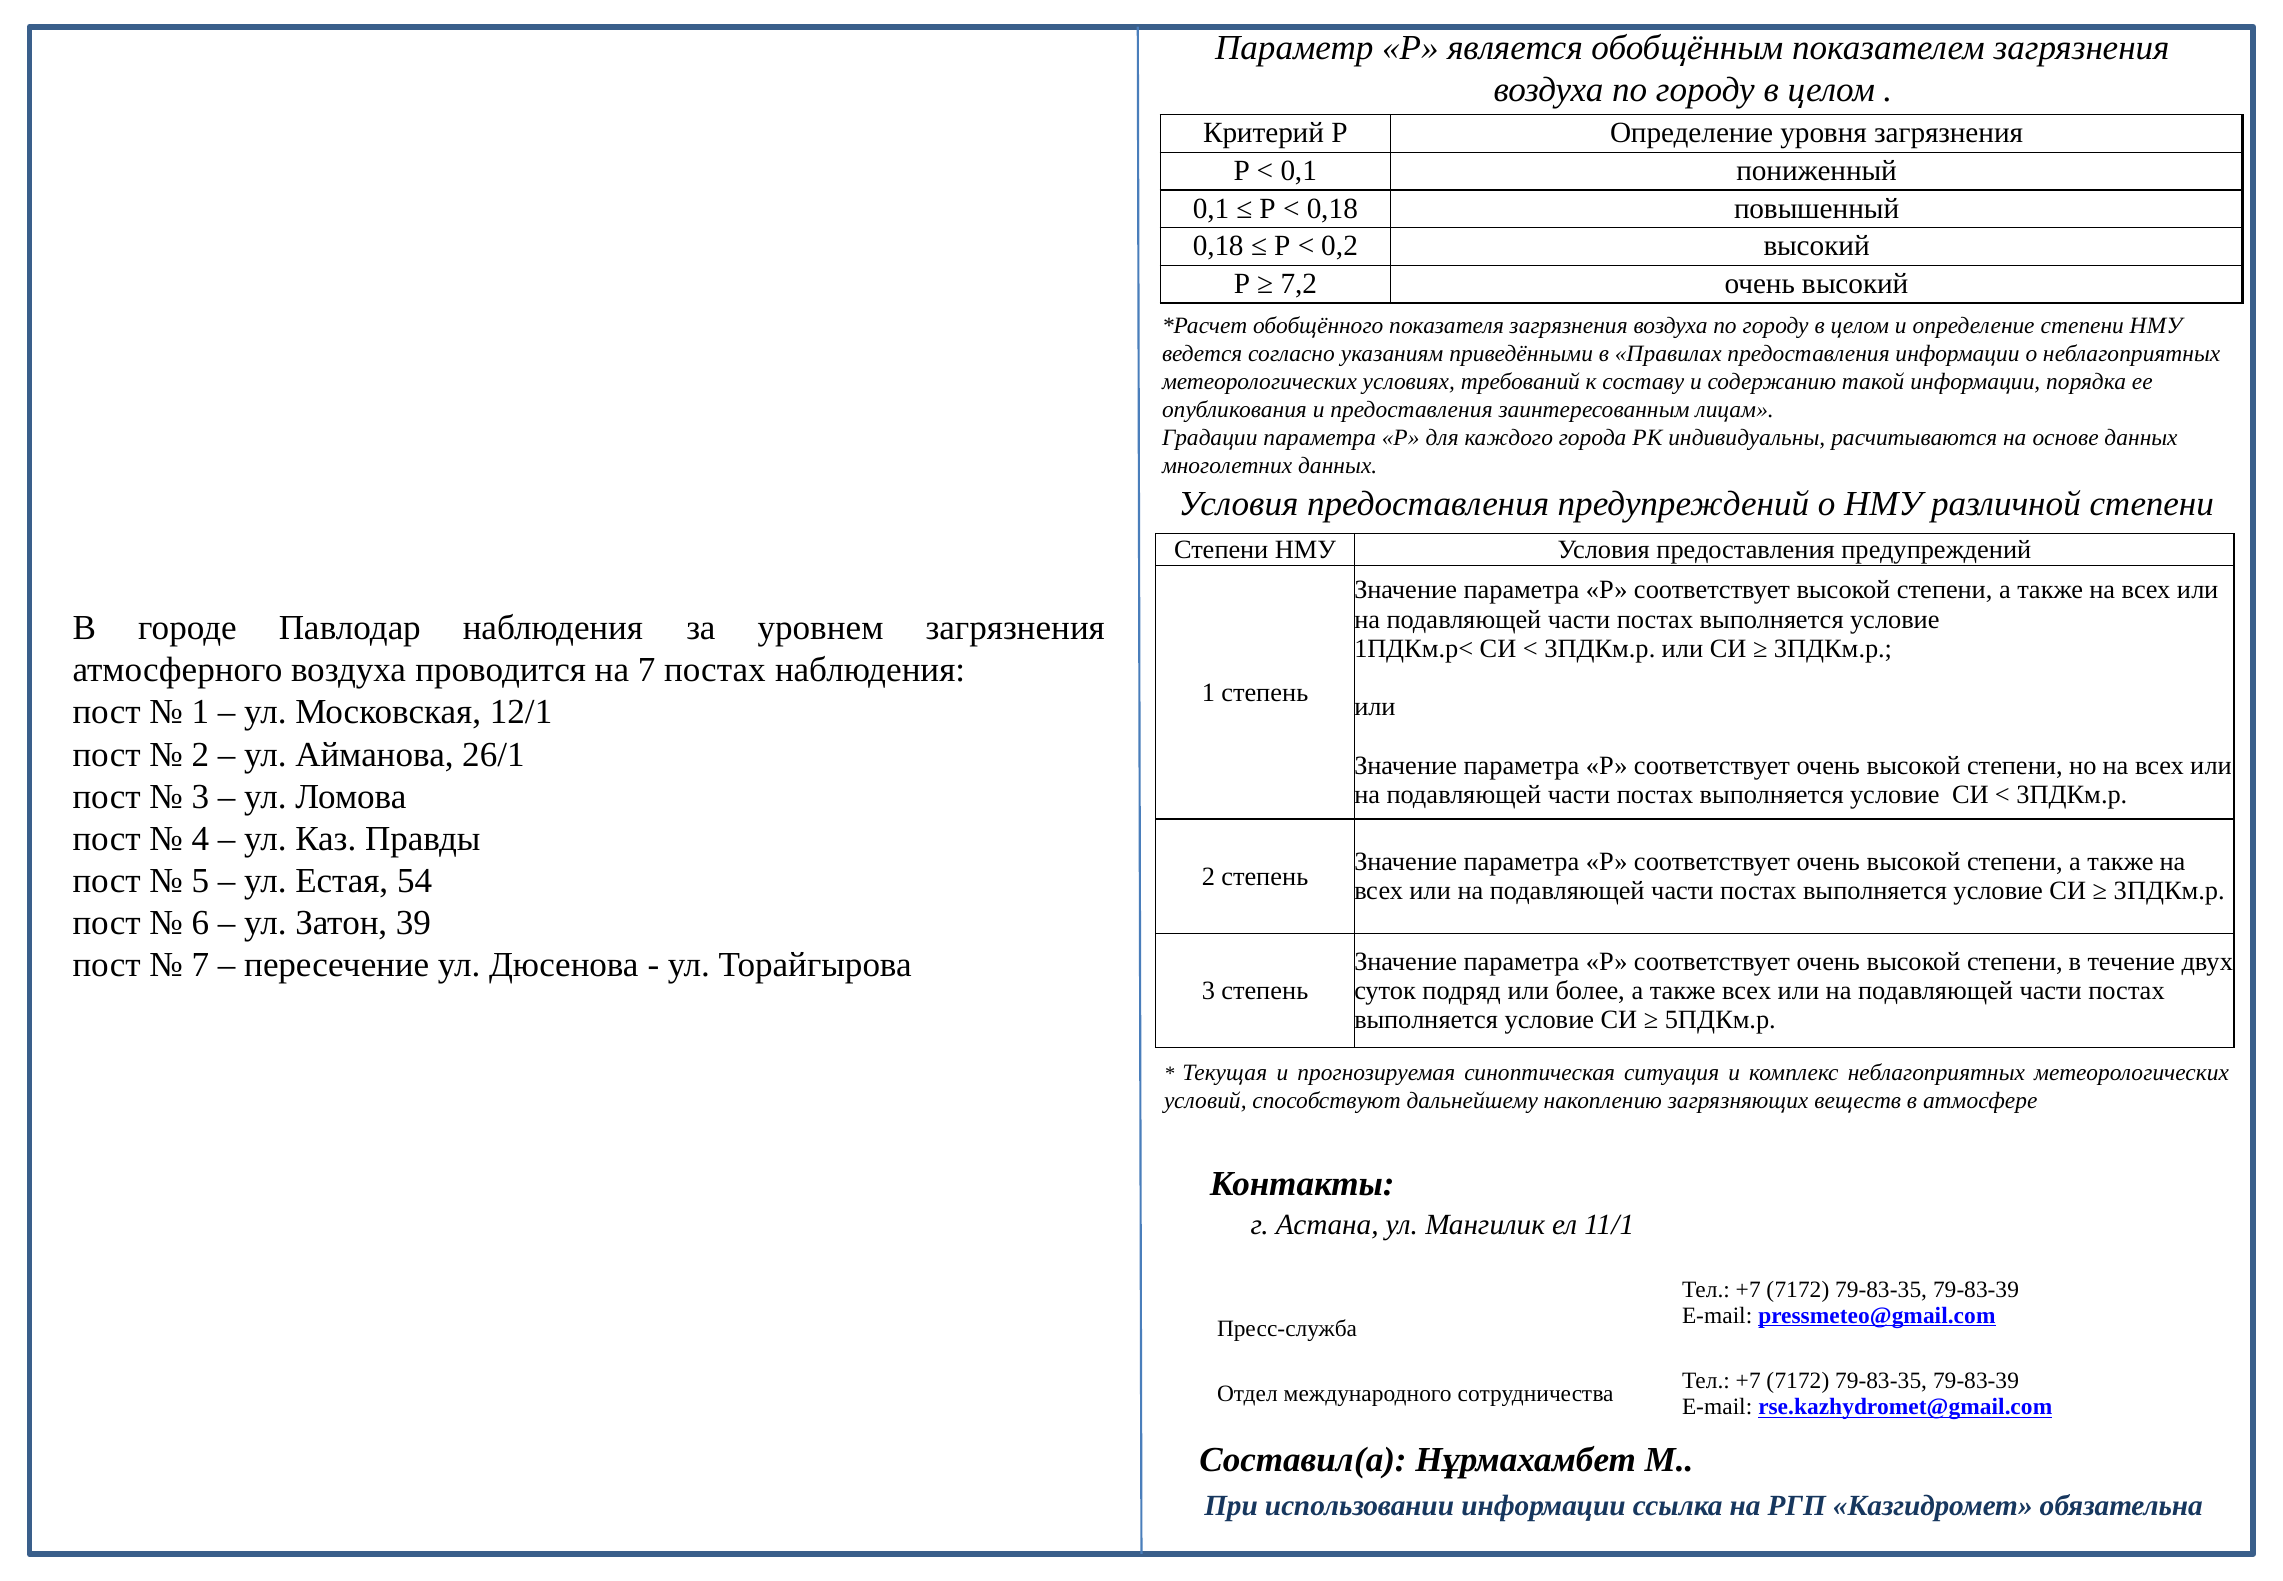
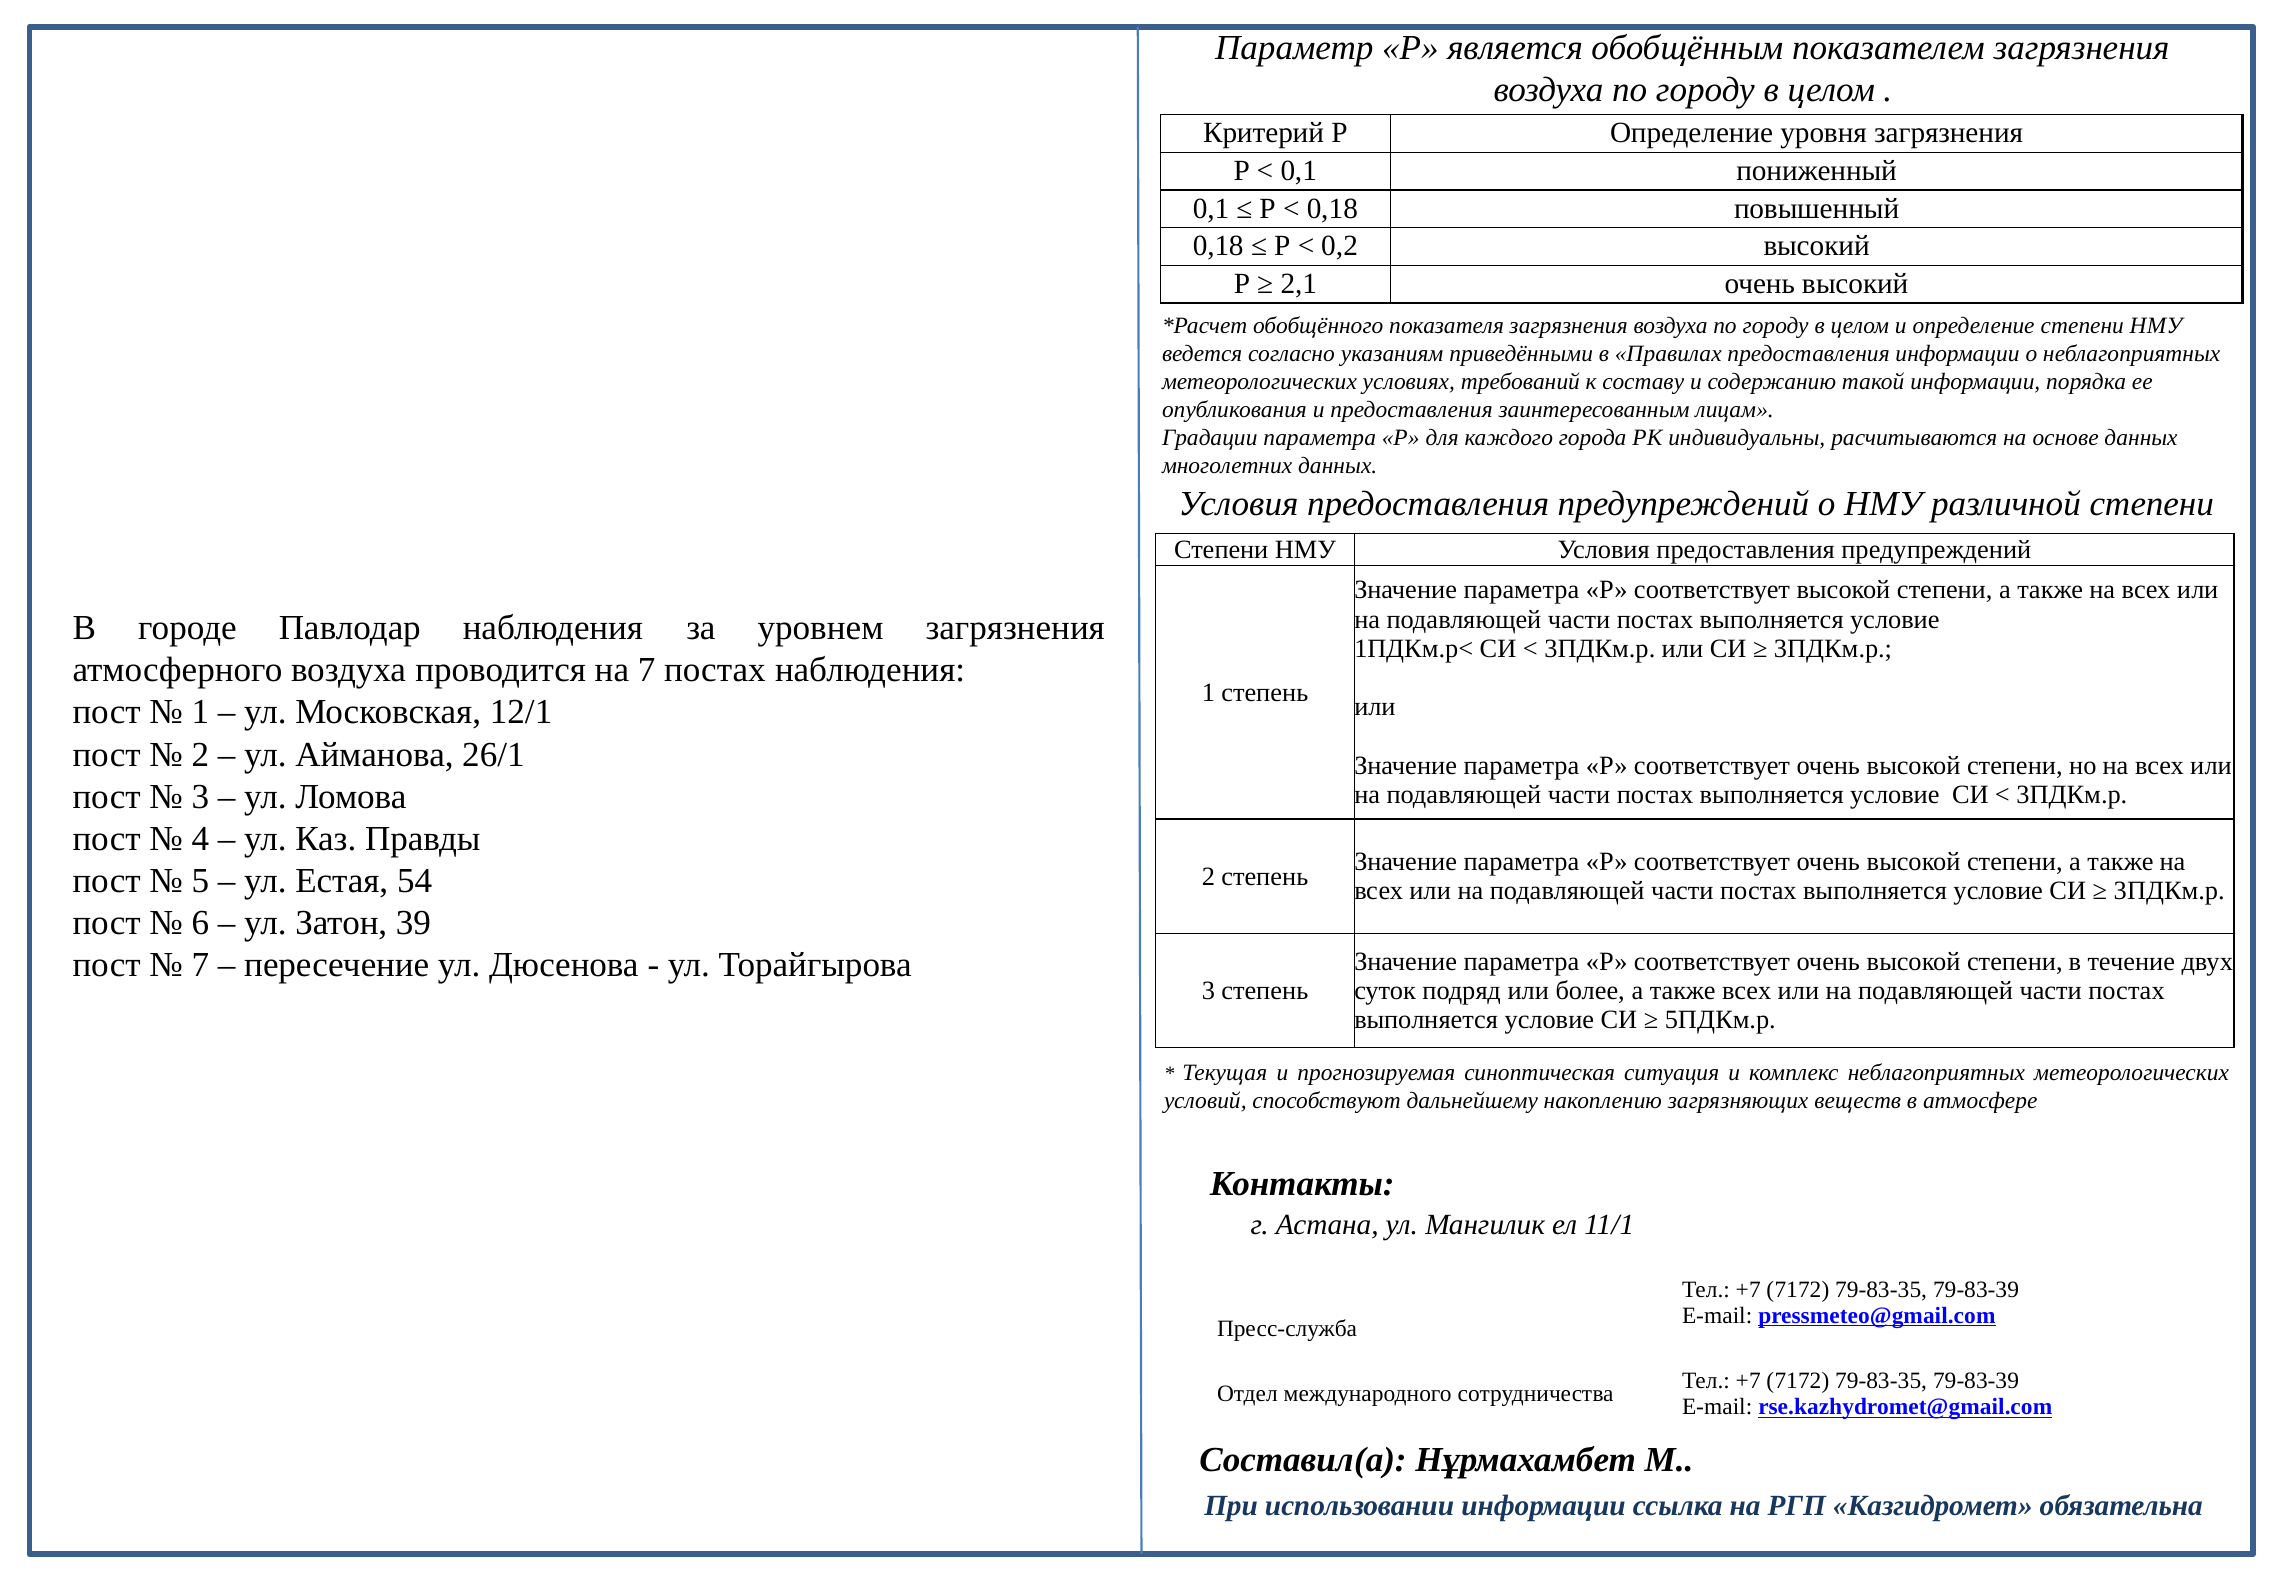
7,2: 7,2 -> 2,1
